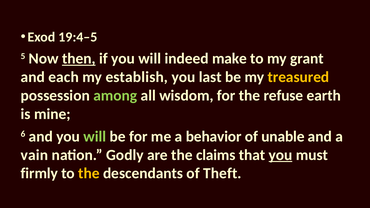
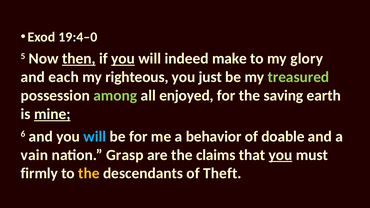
19:4–5: 19:4–5 -> 19:4–0
you at (123, 59) underline: none -> present
grant: grant -> glory
establish: establish -> righteous
last: last -> just
treasured colour: yellow -> light green
wisdom: wisdom -> enjoyed
refuse: refuse -> saving
mine underline: none -> present
will at (95, 137) colour: light green -> light blue
unable: unable -> doable
Godly: Godly -> Grasp
